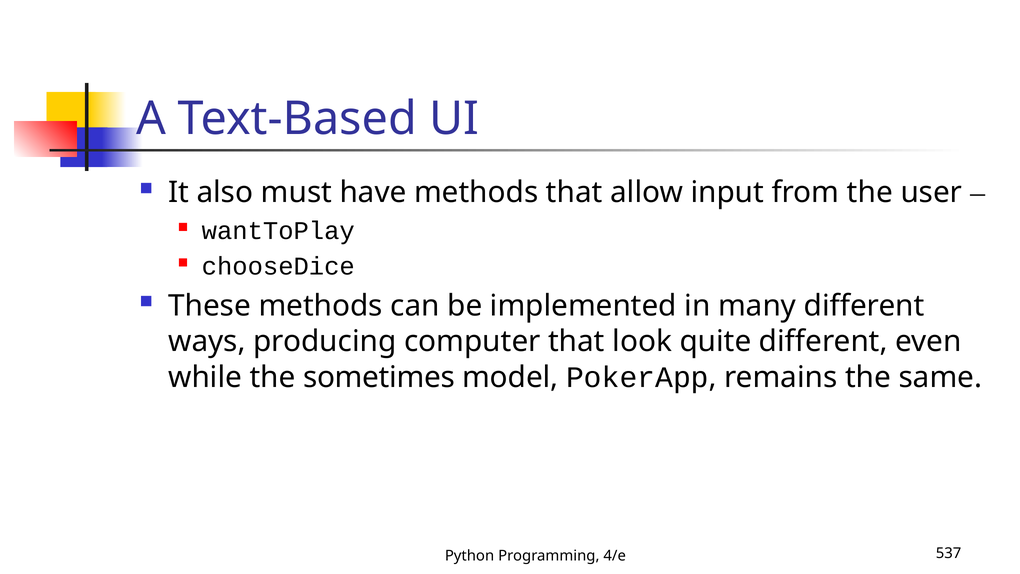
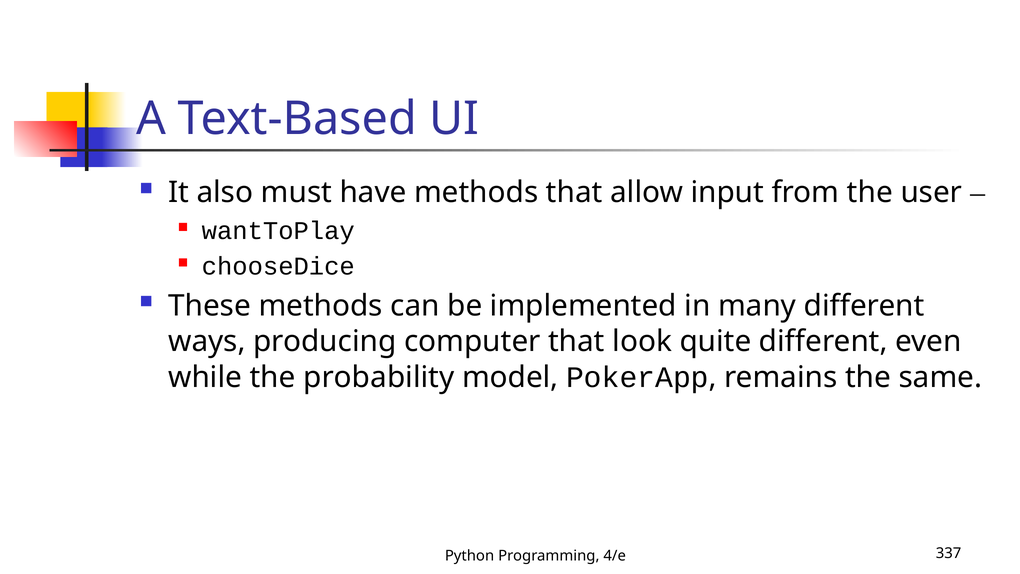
sometimes: sometimes -> probability
537: 537 -> 337
